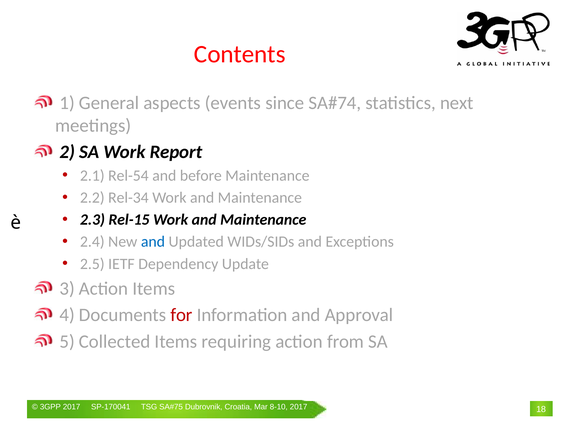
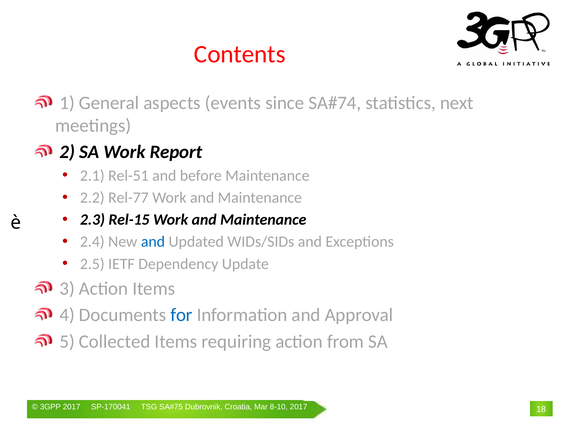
Rel-54: Rel-54 -> Rel-51
Rel-34: Rel-34 -> Rel-77
for colour: red -> blue
